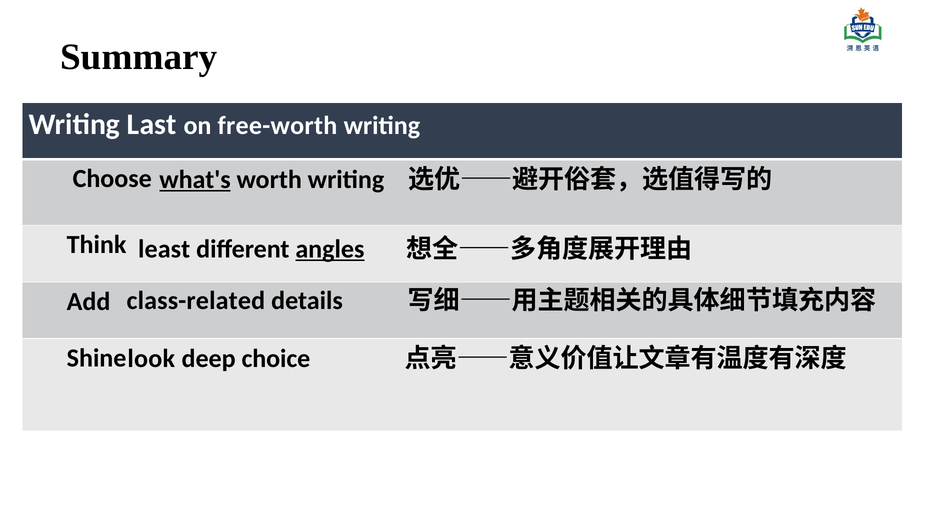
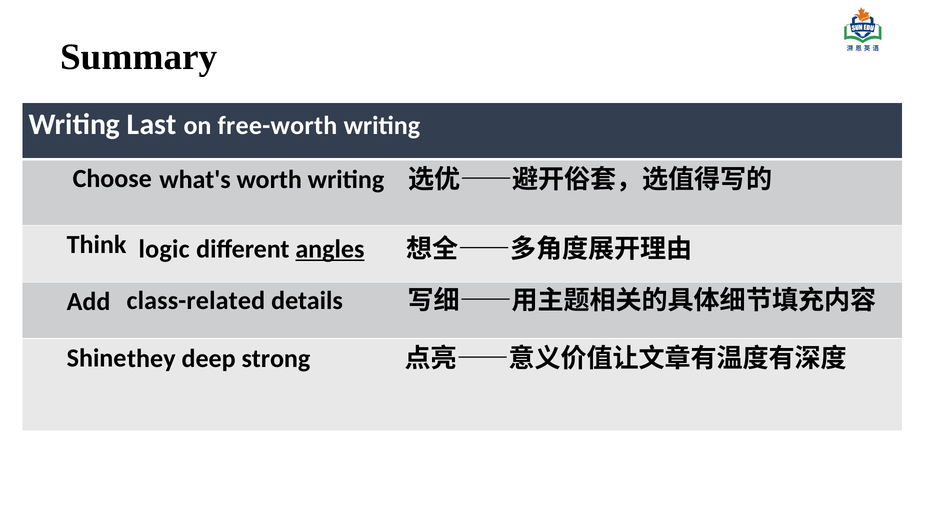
what's underline: present -> none
least: least -> logic
look: look -> they
choice: choice -> strong
